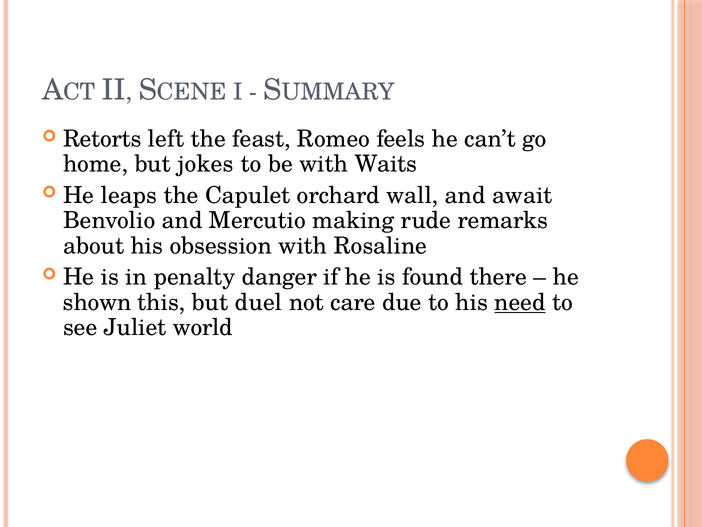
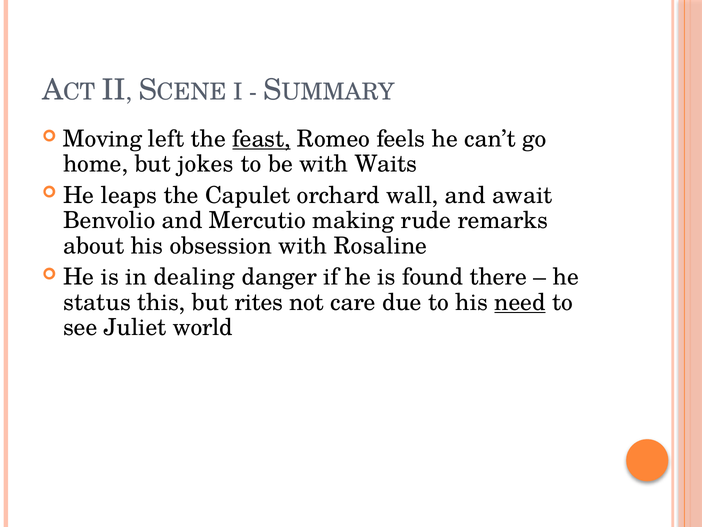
Retorts: Retorts -> Moving
feast underline: none -> present
penalty: penalty -> dealing
shown: shown -> status
duel: duel -> rites
